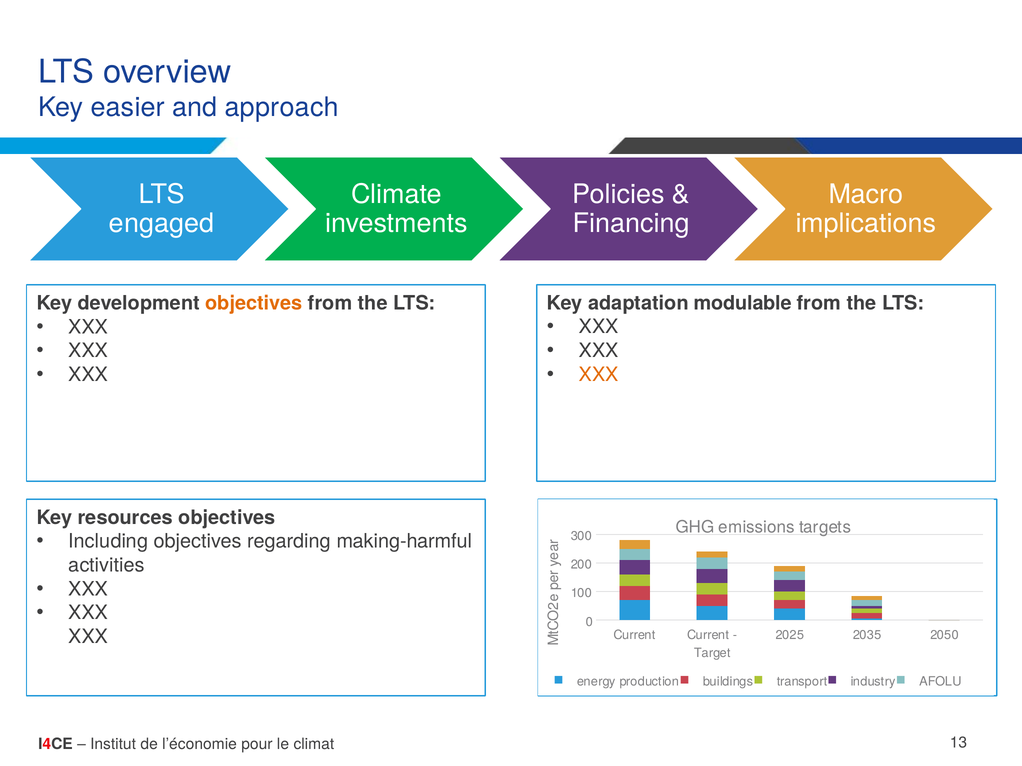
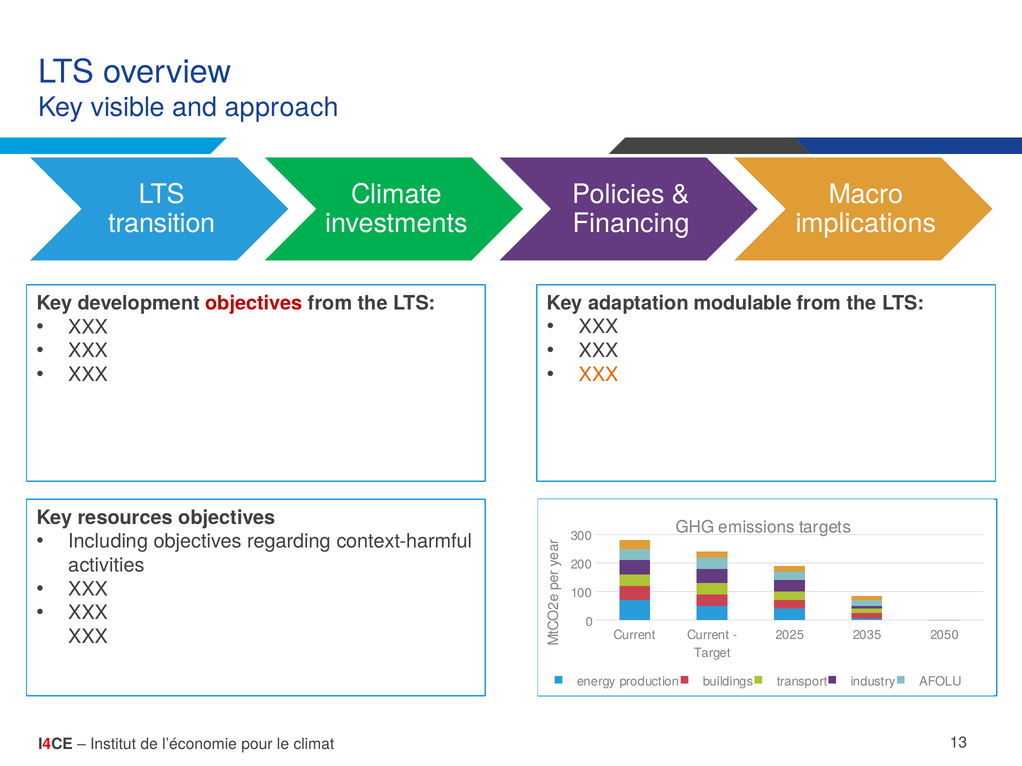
easier: easier -> visible
engaged: engaged -> transition
objectives at (254, 303) colour: orange -> red
making-harmful: making-harmful -> context-harmful
